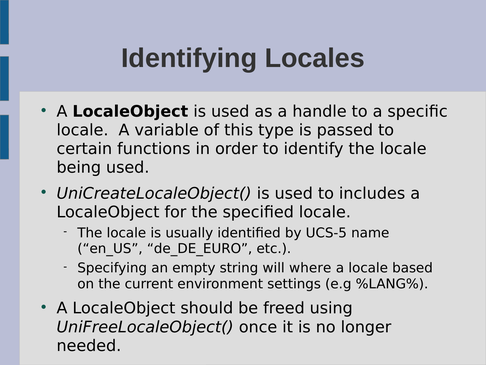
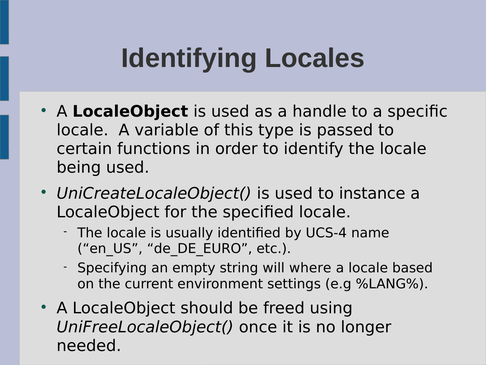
includes: includes -> instance
UCS-5: UCS-5 -> UCS-4
